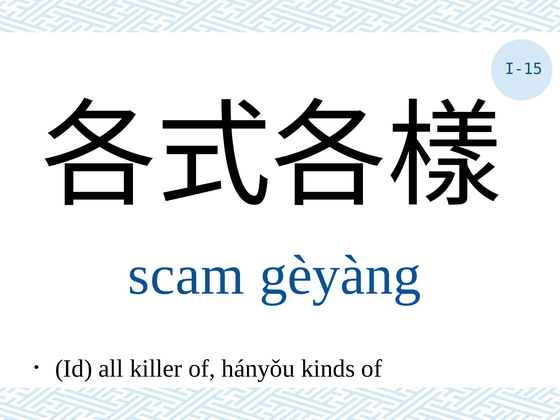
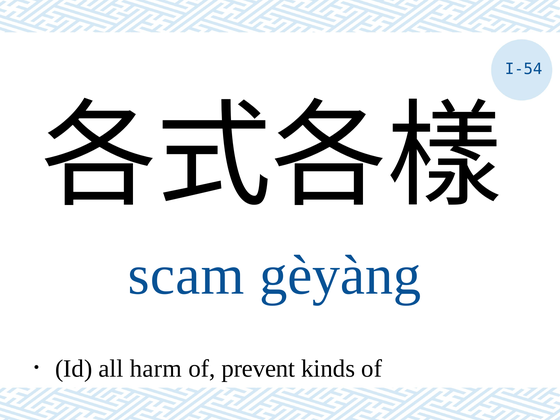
I-15: I-15 -> I-54
killer: killer -> harm
hányǒu: hányǒu -> prevent
